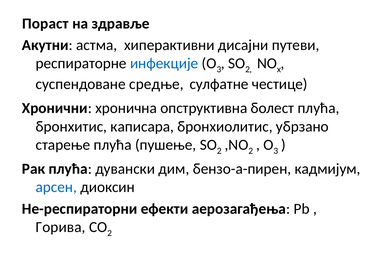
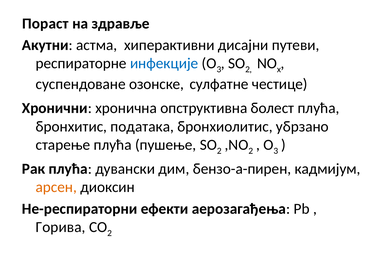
средње: средње -> озонске
каписара: каписара -> података
арсен colour: blue -> orange
